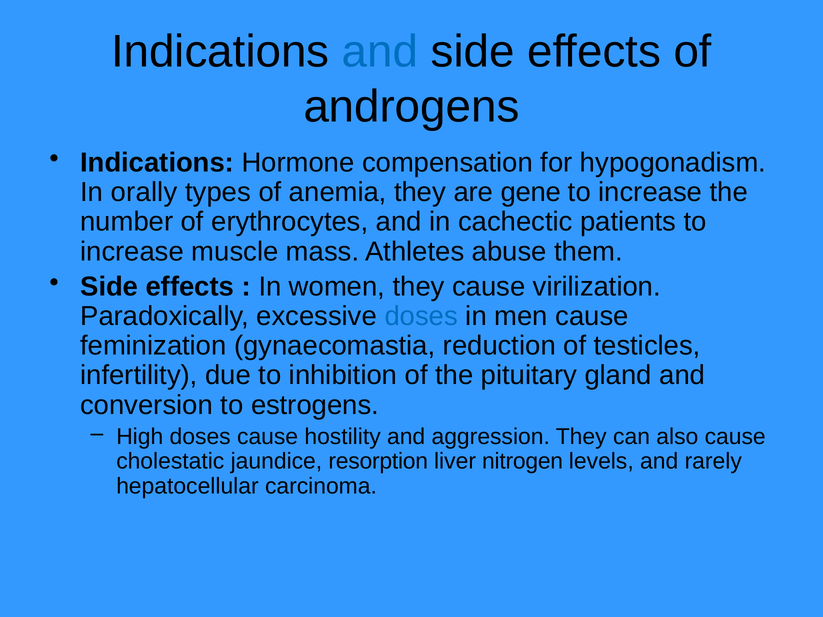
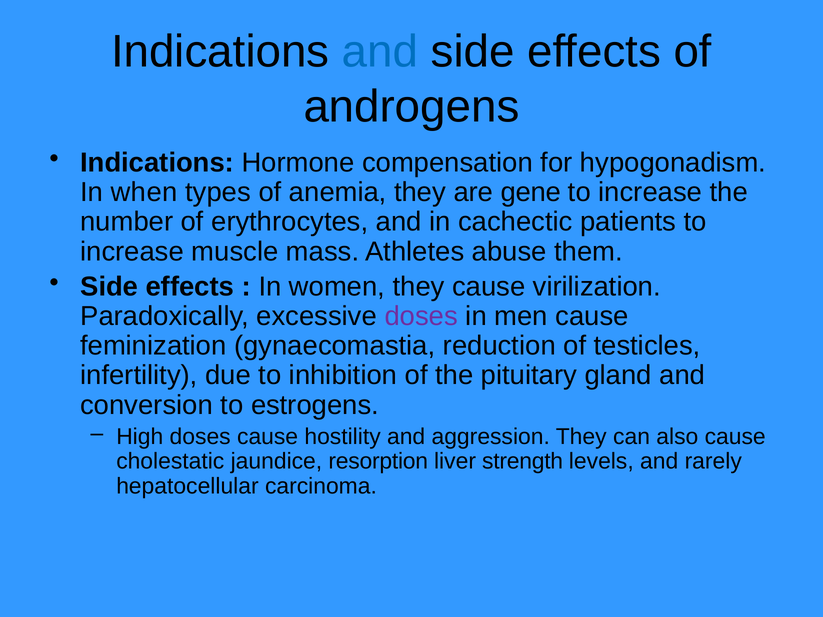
orally: orally -> when
doses at (421, 316) colour: blue -> purple
nitrogen: nitrogen -> strength
